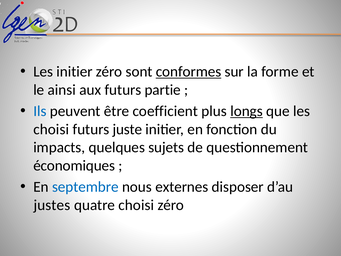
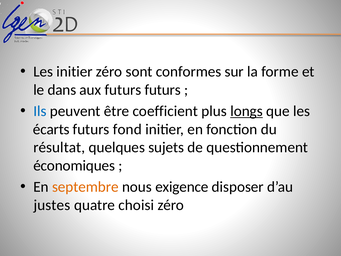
conformes underline: present -> none
ainsi: ainsi -> dans
futurs partie: partie -> futurs
choisi at (51, 129): choisi -> écarts
juste: juste -> fond
impacts: impacts -> résultat
septembre colour: blue -> orange
externes: externes -> exigence
